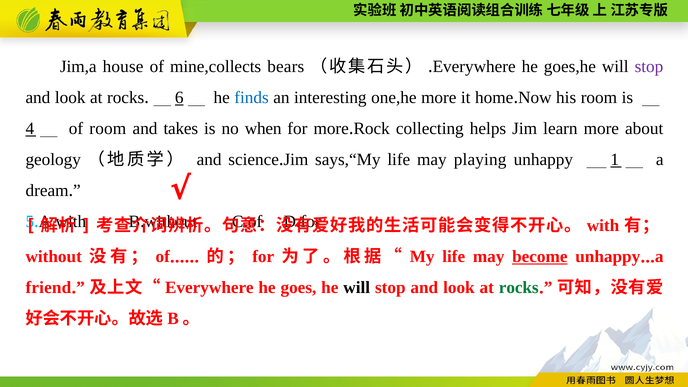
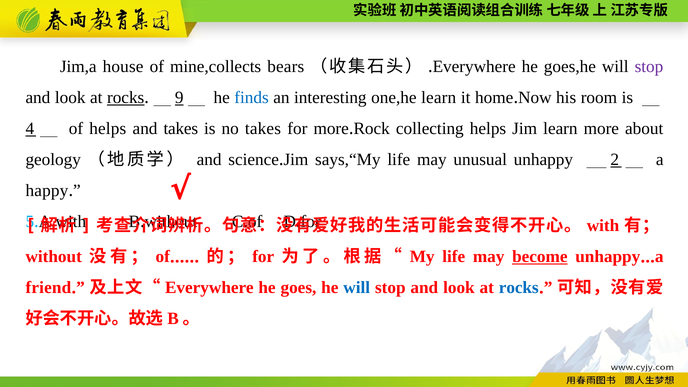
rocks at (126, 98) underline: none -> present
6: 6 -> 9
one,he more: more -> learn
of room: room -> helps
no when: when -> takes
playing: playing -> unusual
1: 1 -> 2
dream: dream -> happy
will at (357, 288) colour: black -> blue
rocks at (519, 288) colour: green -> blue
